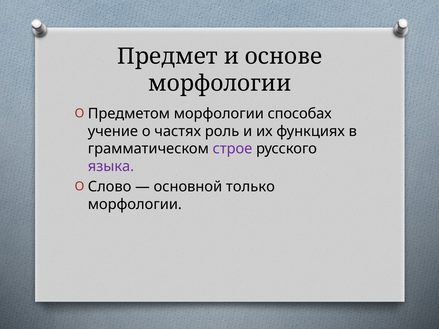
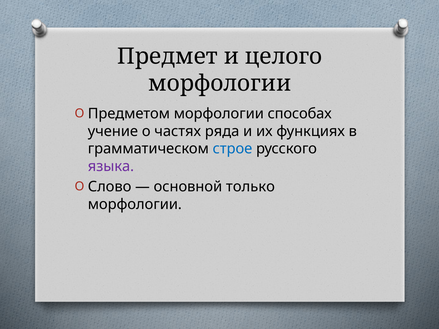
основе: основе -> целого
роль: роль -> ряда
строе colour: purple -> blue
